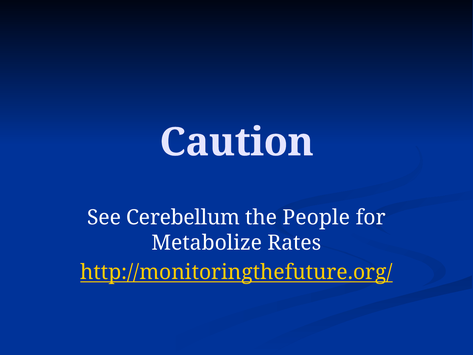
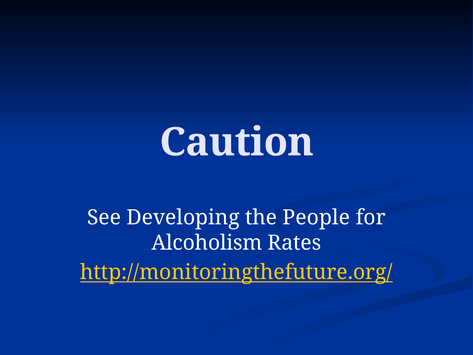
Cerebellum: Cerebellum -> Developing
Metabolize: Metabolize -> Alcoholism
